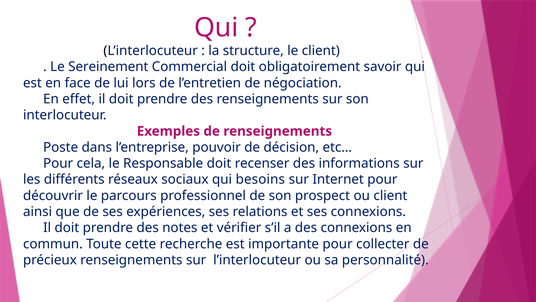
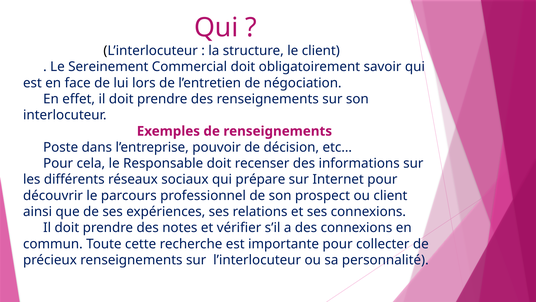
besoins: besoins -> prépare
